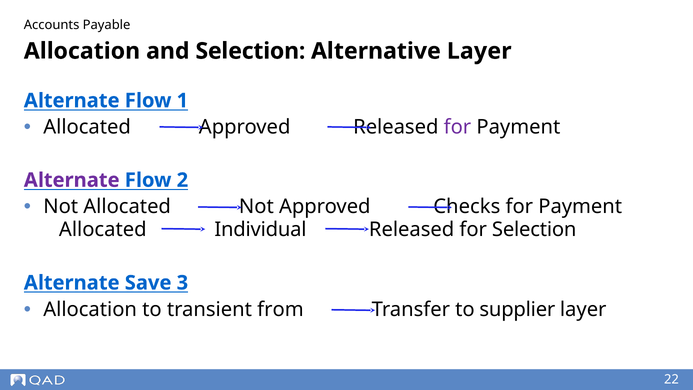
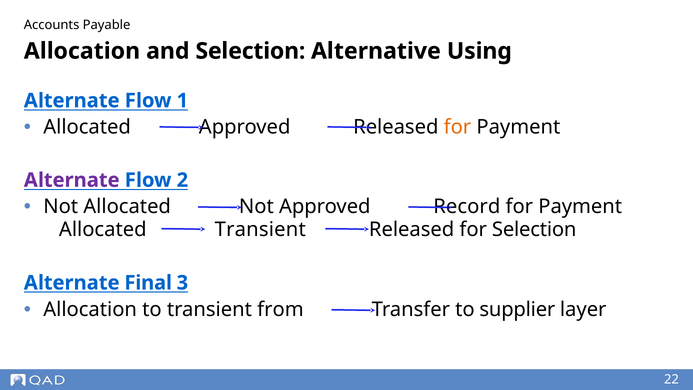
Alternative Layer: Layer -> Using
for at (457, 127) colour: purple -> orange
Checks: Checks -> Record
Allocated Individual: Individual -> Transient
Save: Save -> Final
